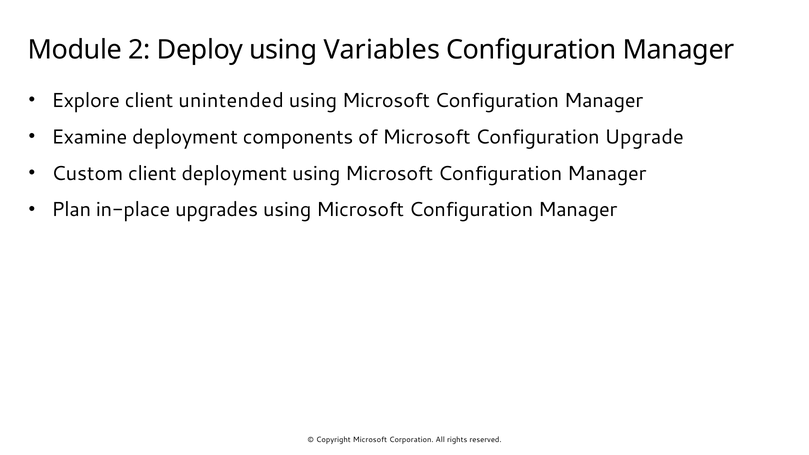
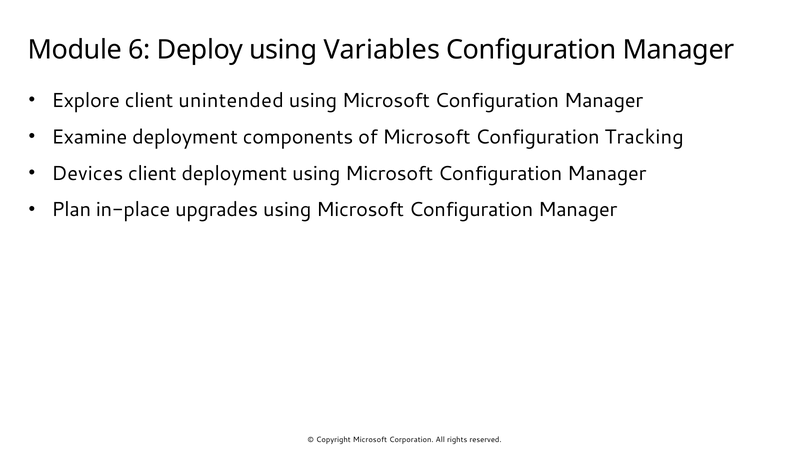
2: 2 -> 6
Upgrade: Upgrade -> Tracking
Custom: Custom -> Devices
